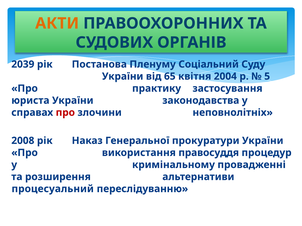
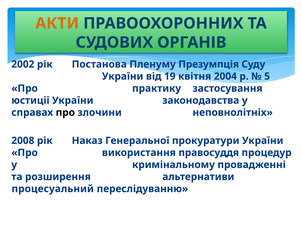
2039: 2039 -> 2002
Соціальний: Соціальний -> Презумпція
65: 65 -> 19
юриста: юриста -> юстиції
про at (65, 113) colour: red -> black
